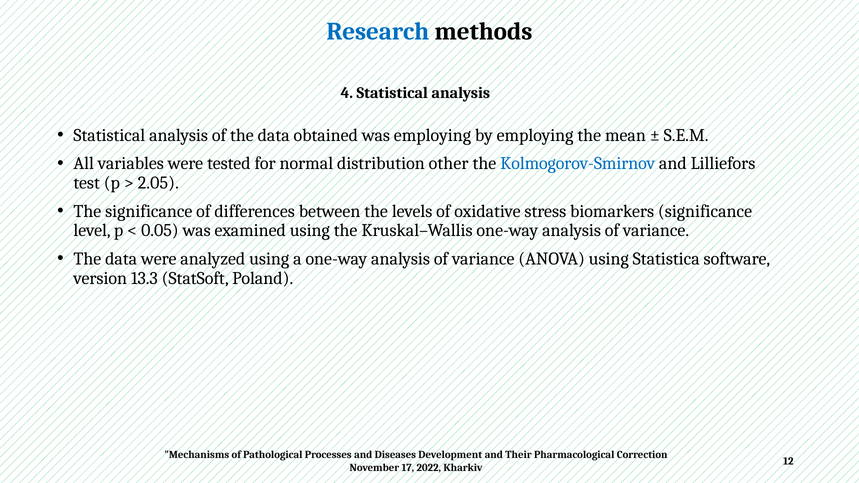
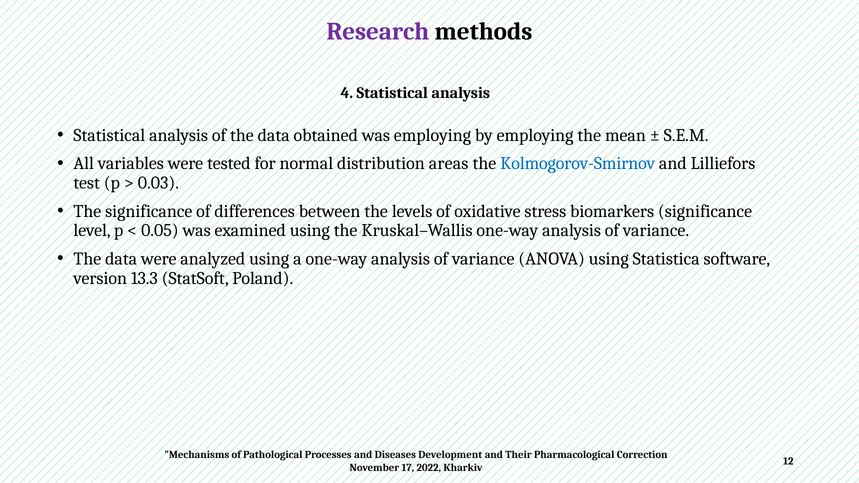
Research colour: blue -> purple
other: other -> areas
2.05: 2.05 -> 0.03
